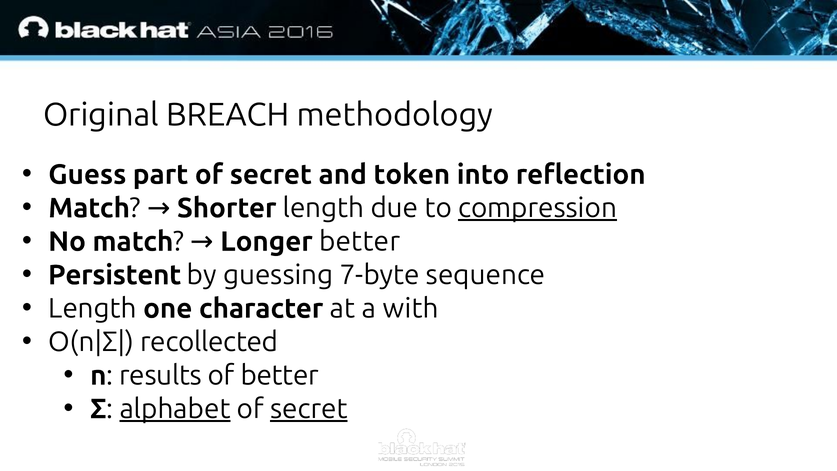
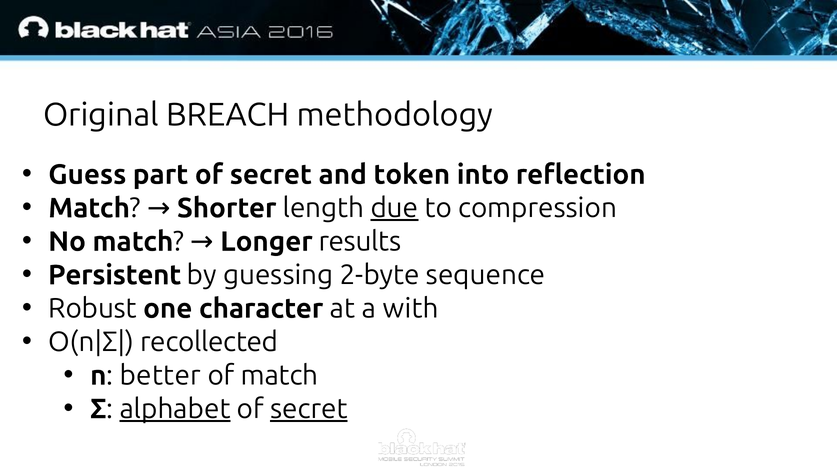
due underline: none -> present
compression underline: present -> none
better at (360, 241): better -> results
7-byte: 7-byte -> 2-byte
Length at (93, 308): Length -> Robust
results: results -> better
of better: better -> match
